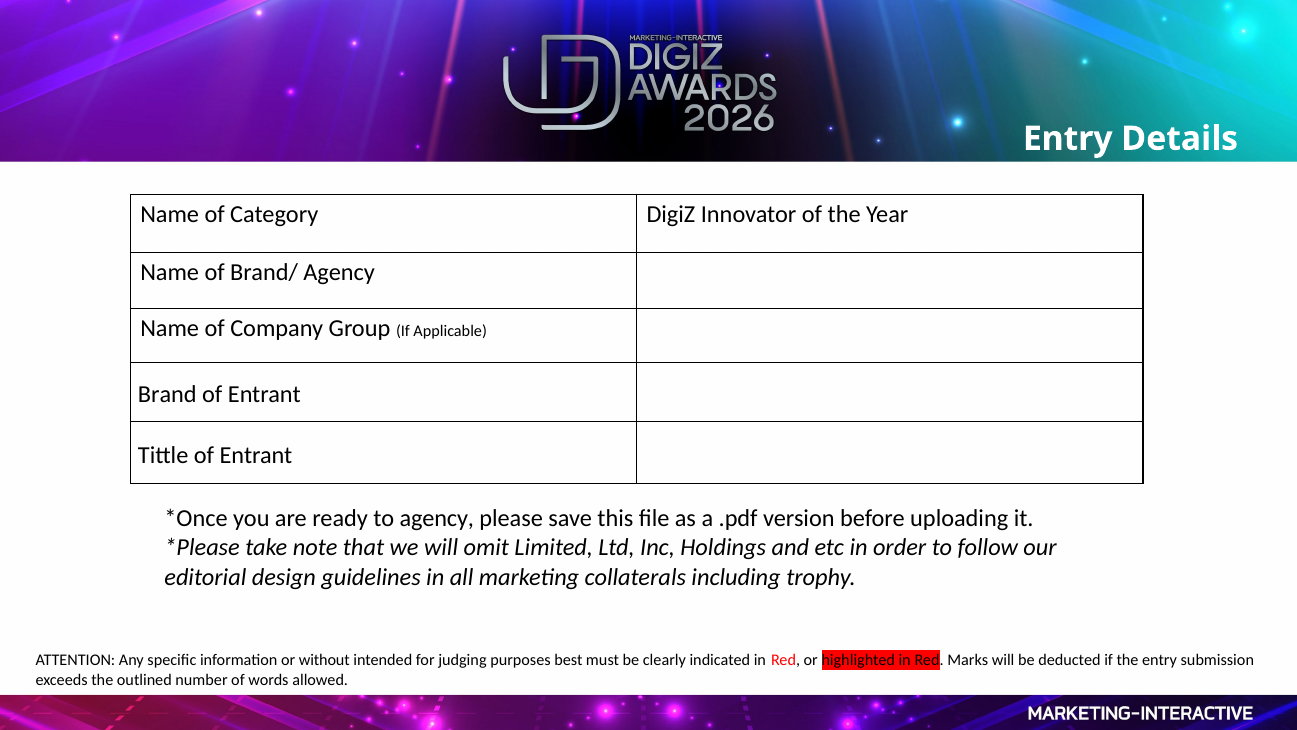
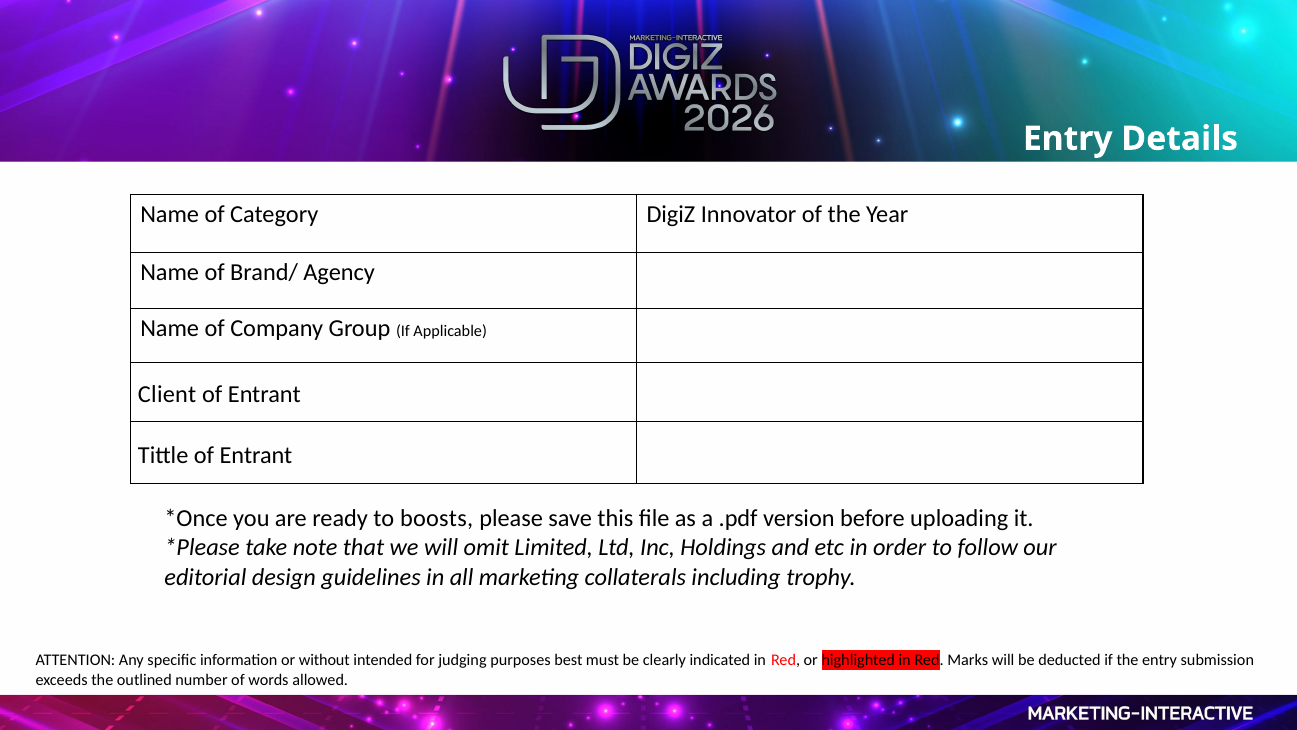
Brand: Brand -> Client
to agency: agency -> boosts
